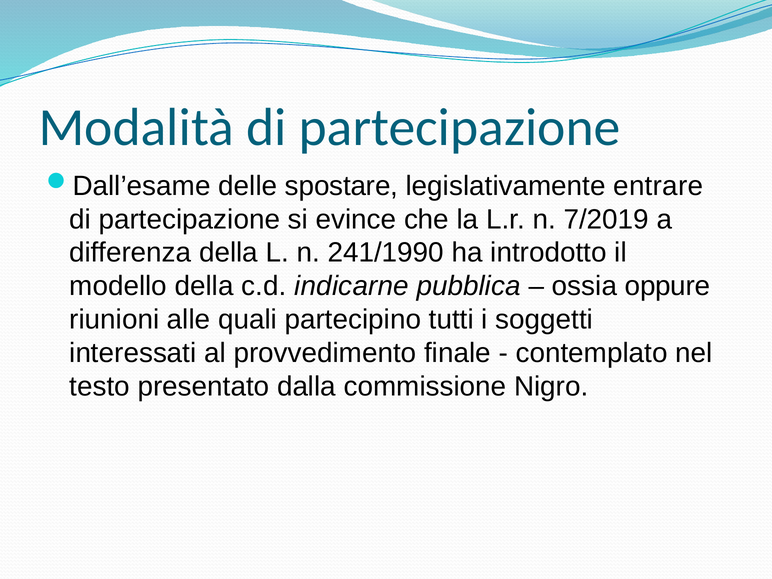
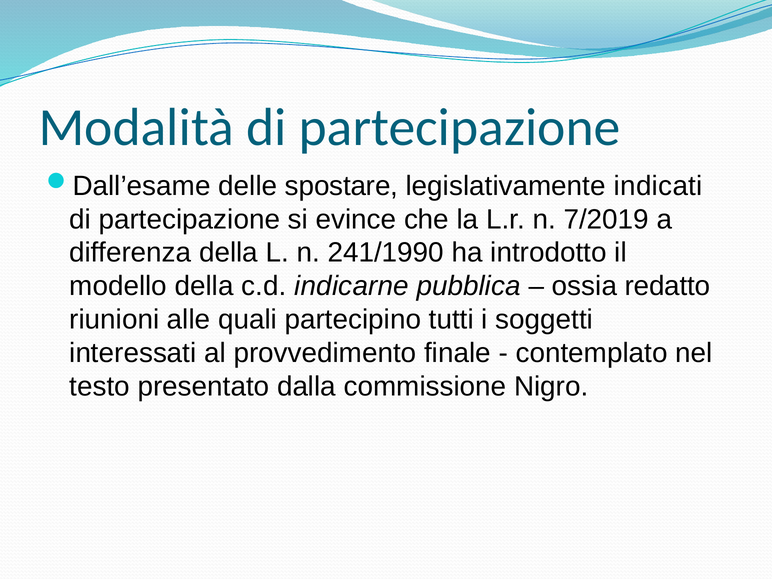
entrare: entrare -> indicati
oppure: oppure -> redatto
